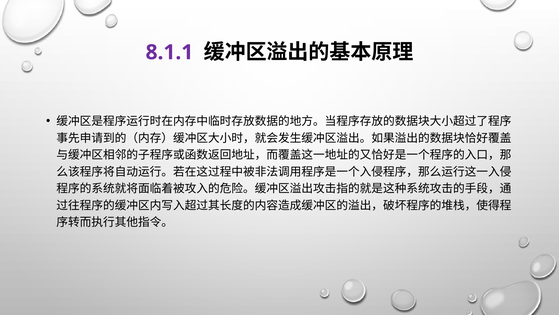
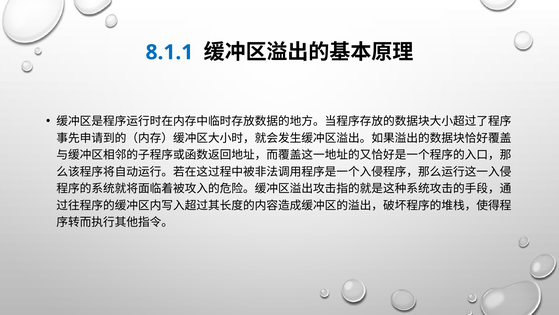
8.1.1 colour: purple -> blue
